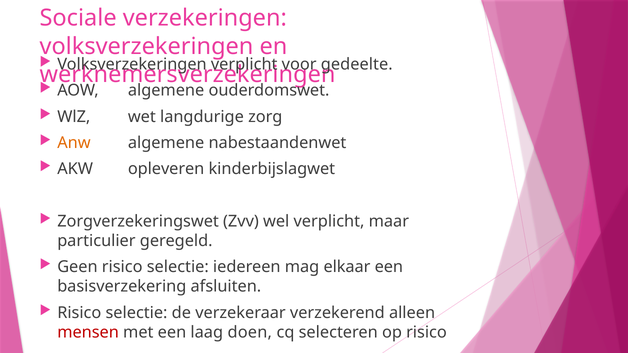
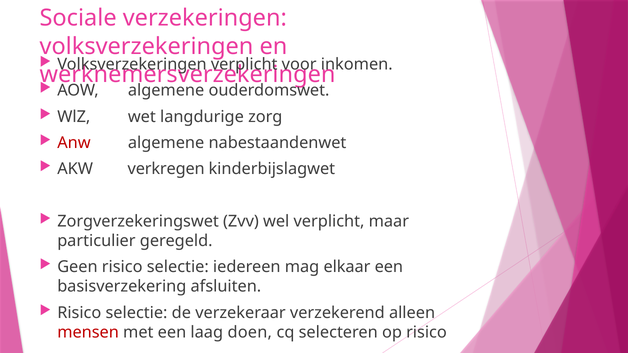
gedeelte: gedeelte -> inkomen
Anw colour: orange -> red
opleveren: opleveren -> verkregen
